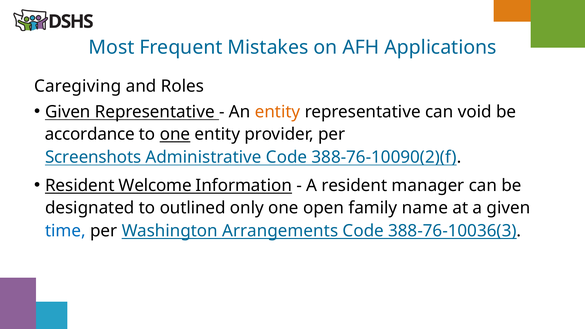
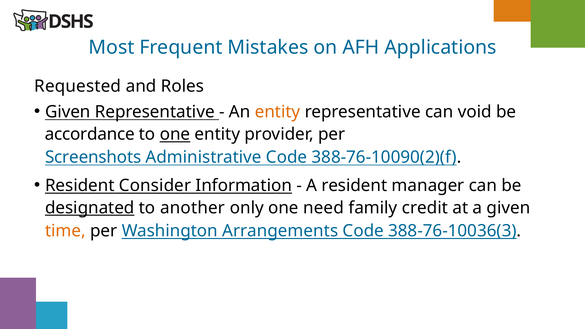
Caregiving: Caregiving -> Requested
Welcome: Welcome -> Consider
designated underline: none -> present
outlined: outlined -> another
open: open -> need
name: name -> credit
time colour: blue -> orange
